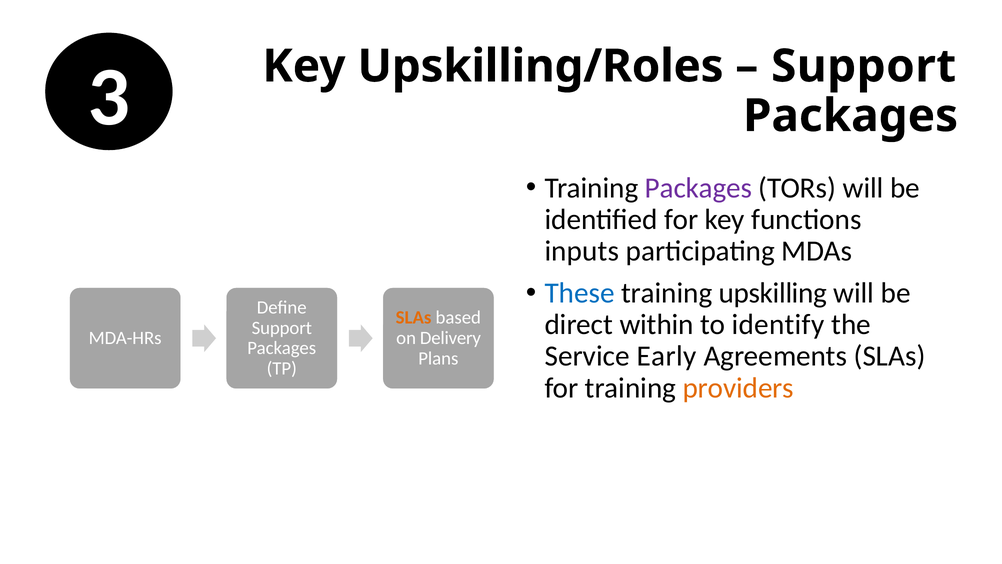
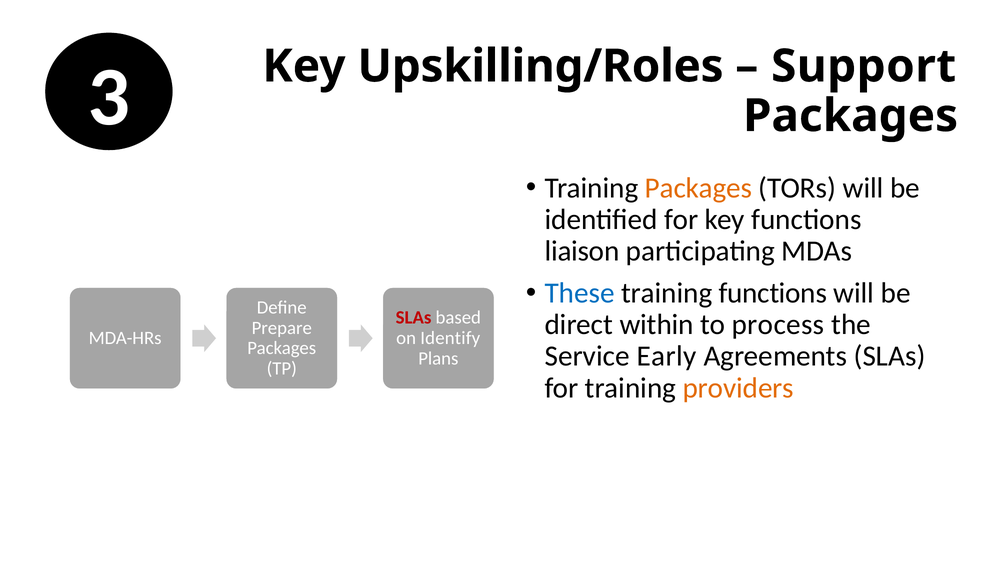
Packages at (698, 188) colour: purple -> orange
inputs: inputs -> liaison
training upskilling: upskilling -> functions
SLAs at (414, 318) colour: orange -> red
identify: identify -> process
Support at (282, 328): Support -> Prepare
Delivery: Delivery -> Identify
